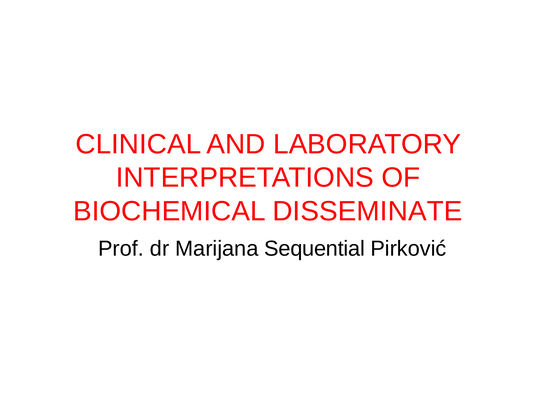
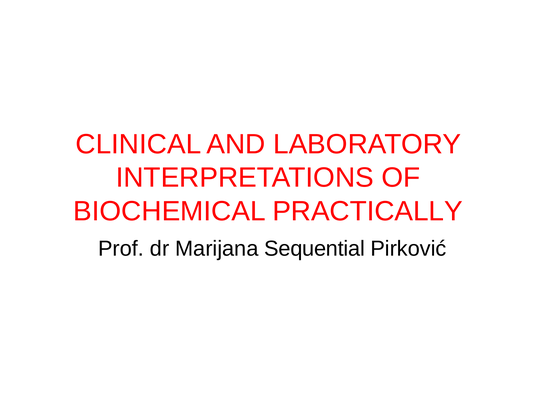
DISSEMINATE: DISSEMINATE -> PRACTICALLY
